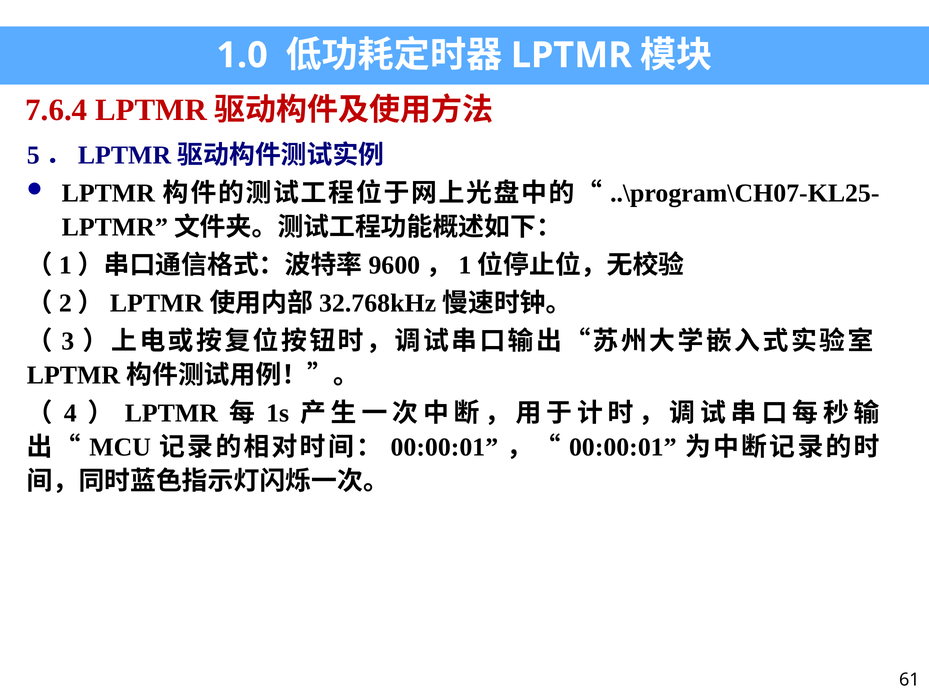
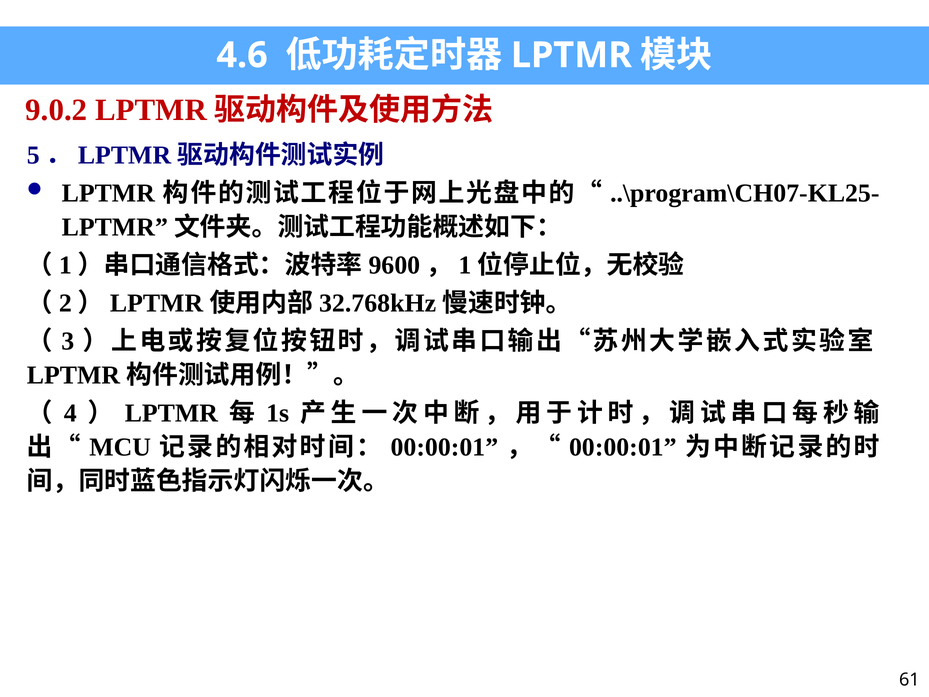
1.0: 1.0 -> 4.6
7.6.4: 7.6.4 -> 9.0.2
